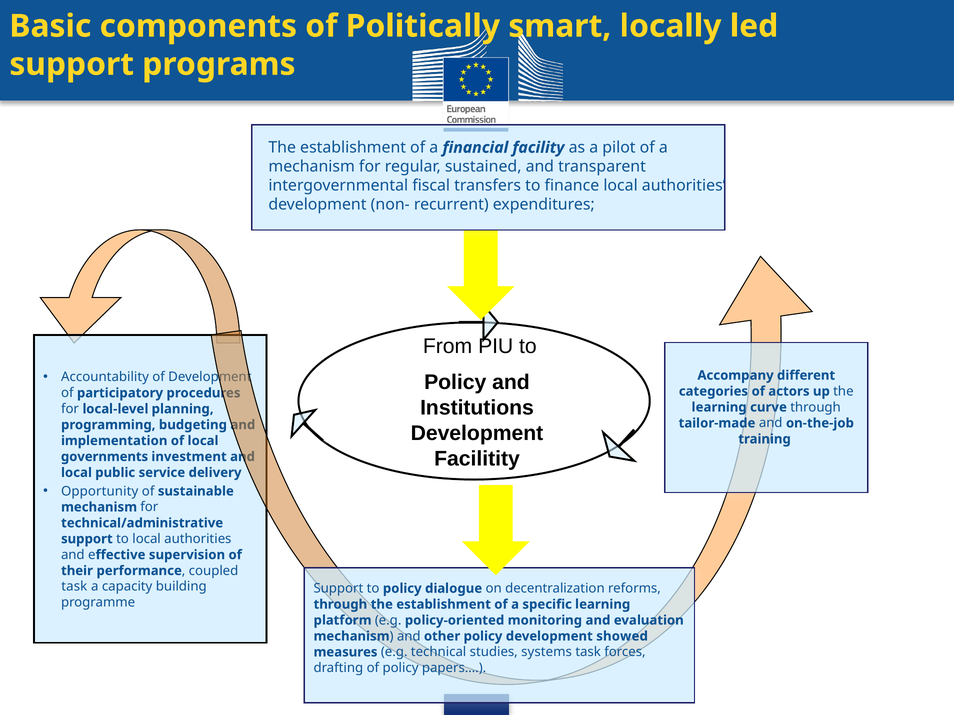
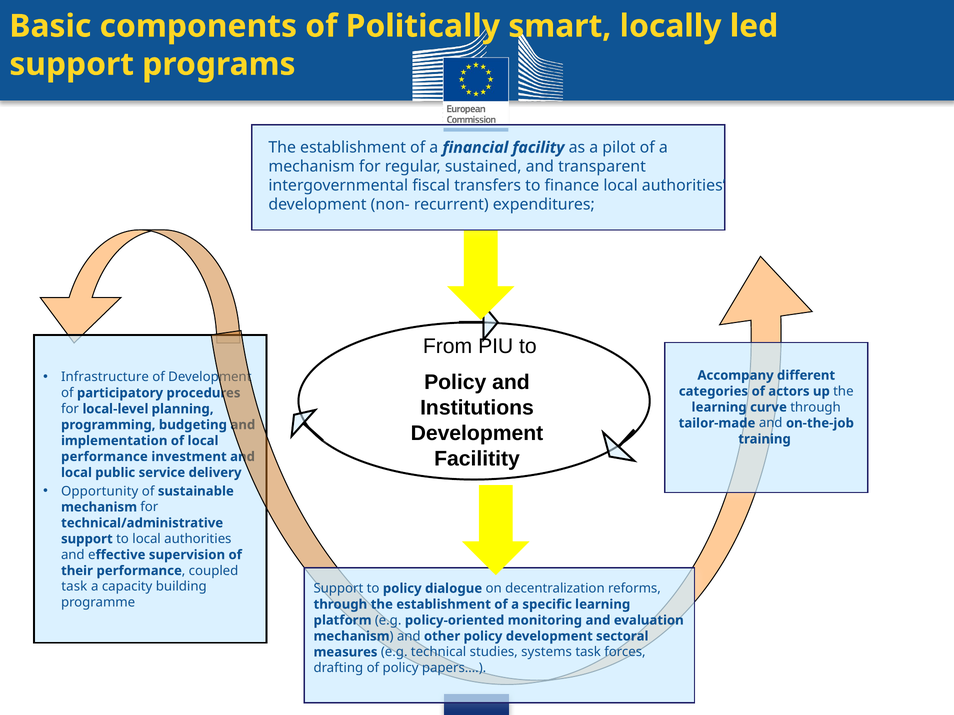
Accountability: Accountability -> Infrastructure
governments at (105, 457): governments -> performance
showed: showed -> sectoral
